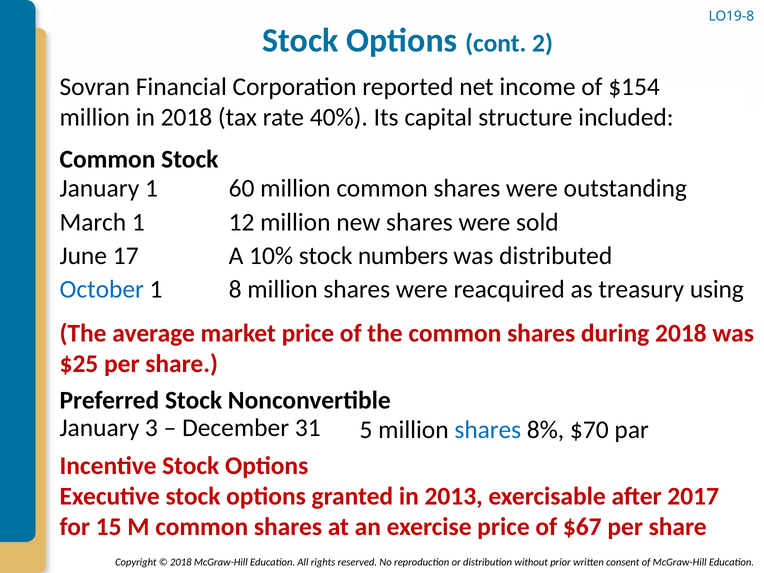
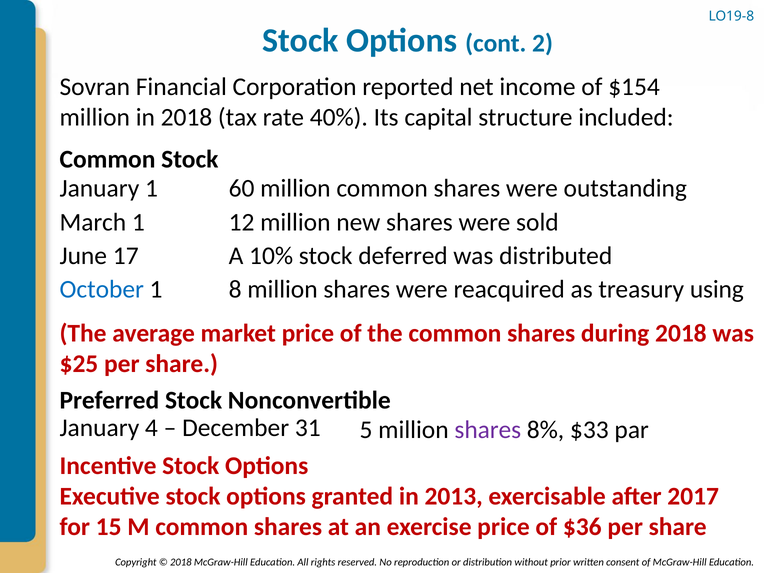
numbers: numbers -> deferred
3: 3 -> 4
shares at (488, 430) colour: blue -> purple
$70: $70 -> $33
$67: $67 -> $36
